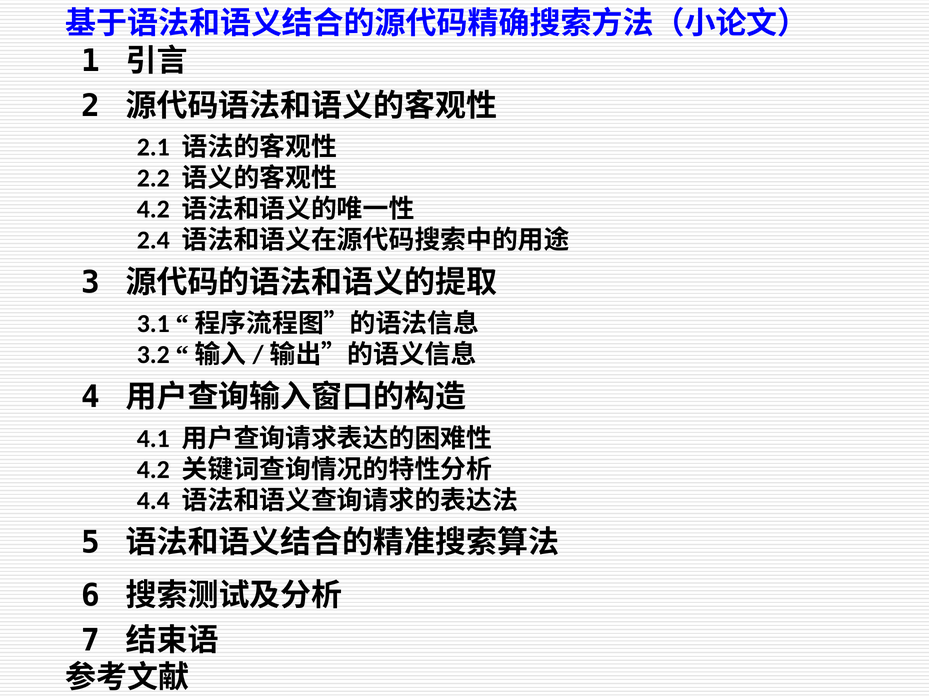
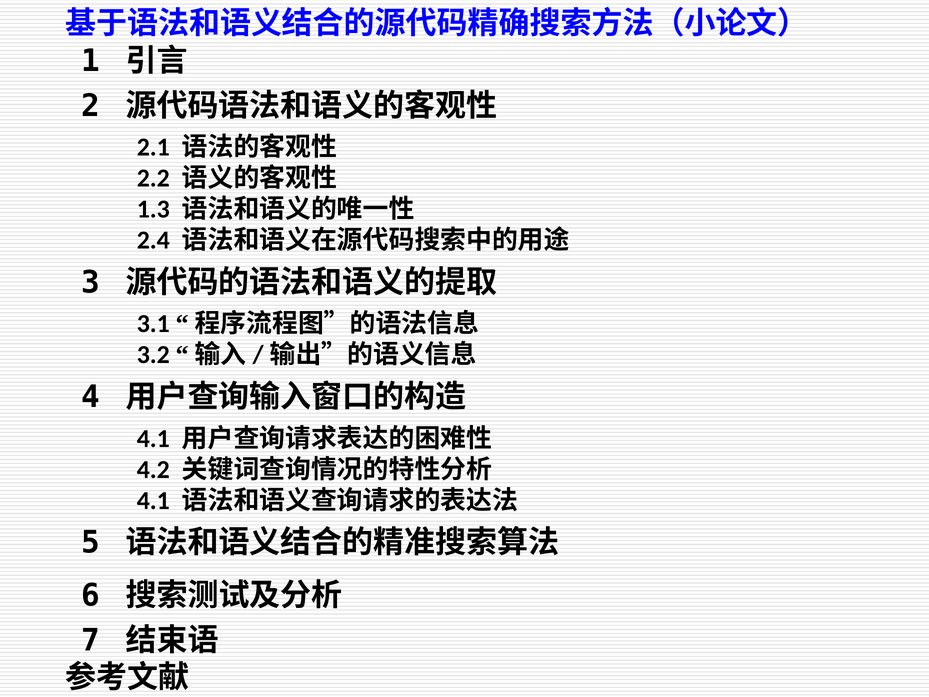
4.2 at (153, 209): 4.2 -> 1.3
4.4 at (153, 500): 4.4 -> 4.1
